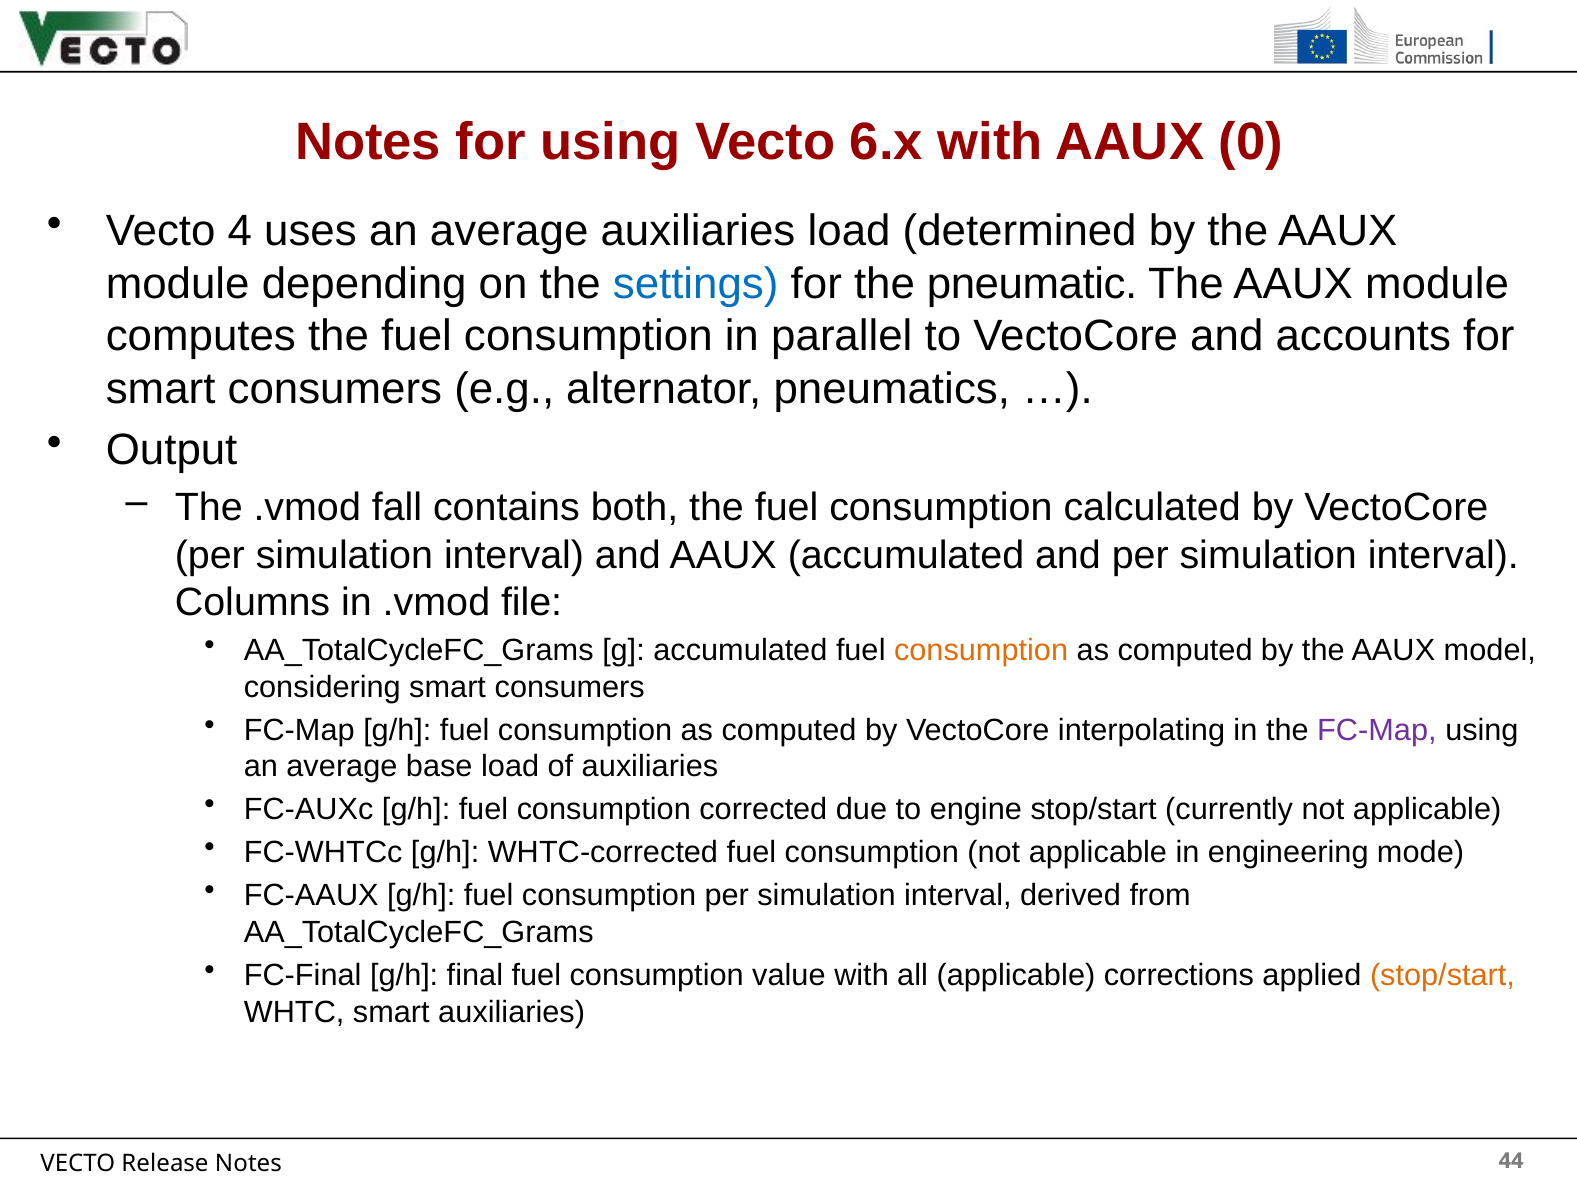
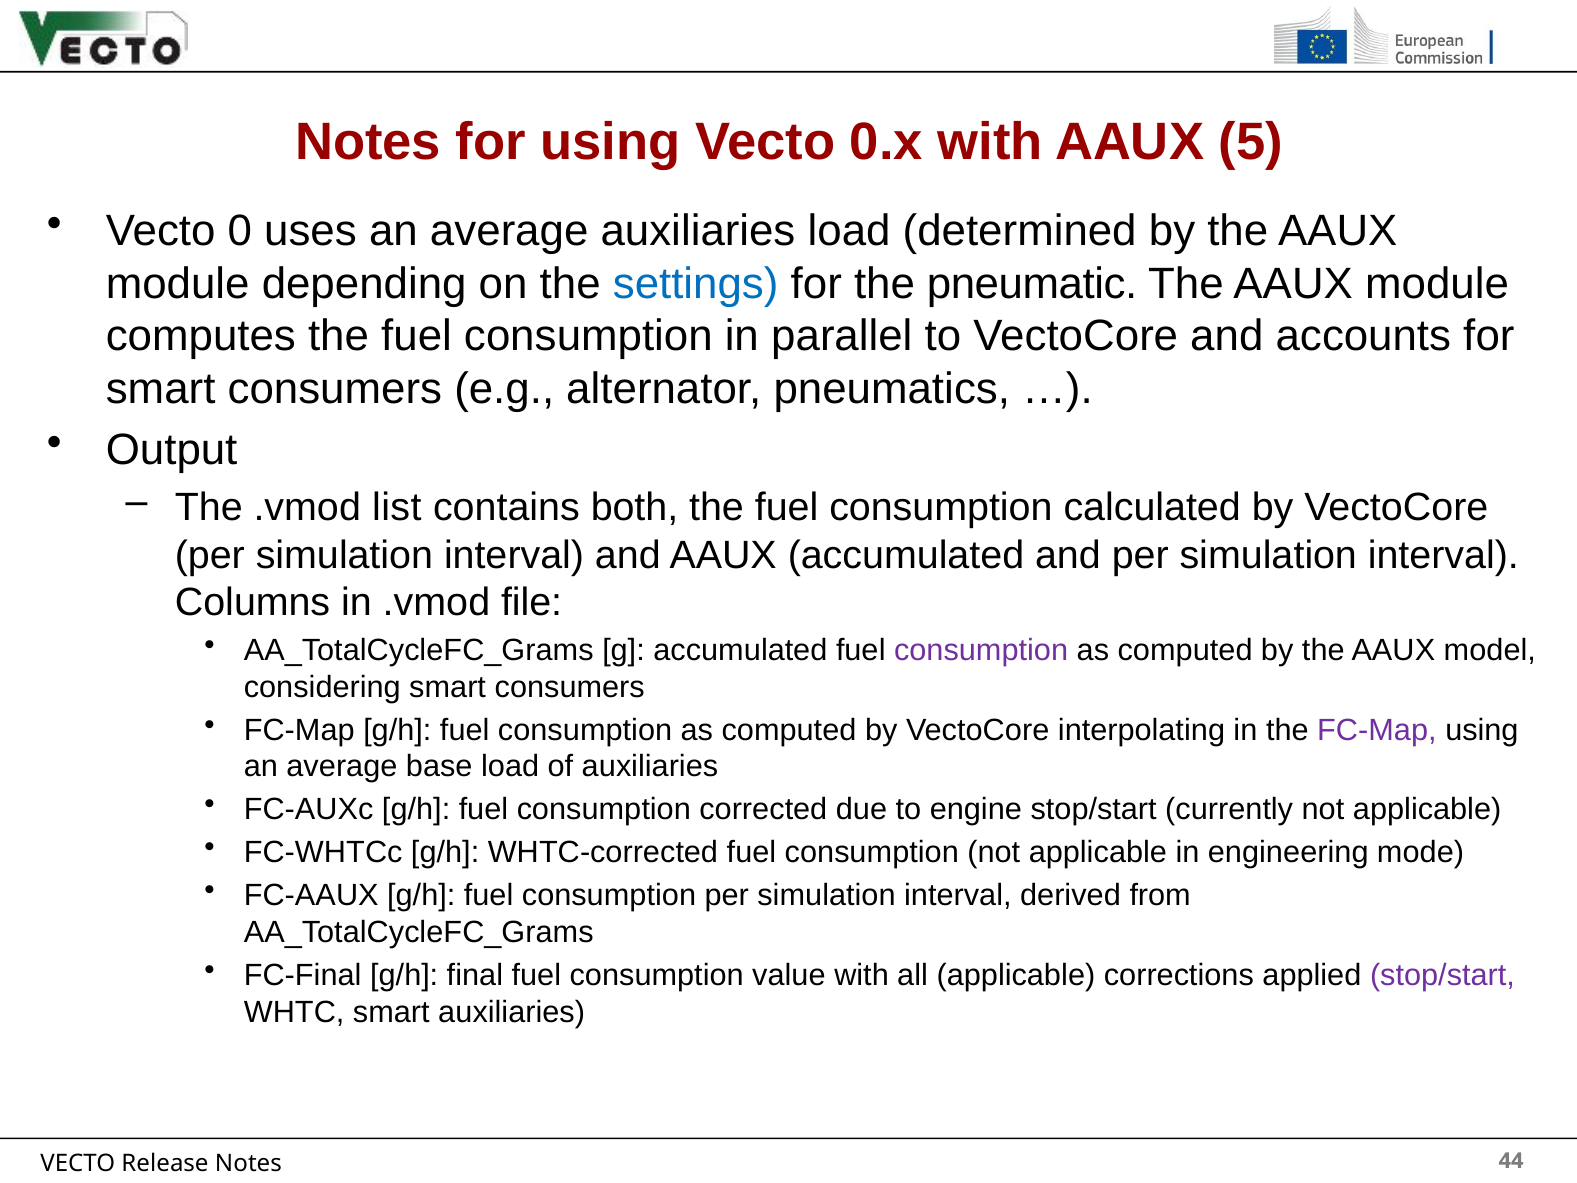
6.x: 6.x -> 0.x
0: 0 -> 5
4: 4 -> 0
fall: fall -> list
consumption at (981, 650) colour: orange -> purple
stop/start at (1442, 975) colour: orange -> purple
